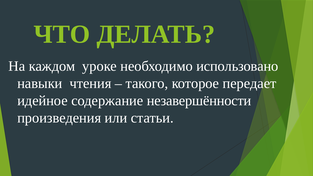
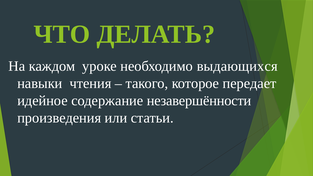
использовано: использовано -> выдающихся
